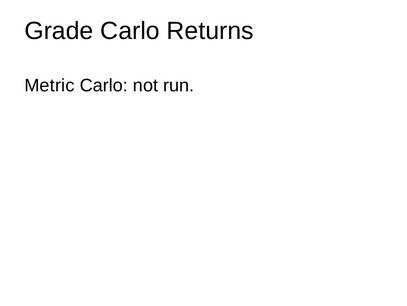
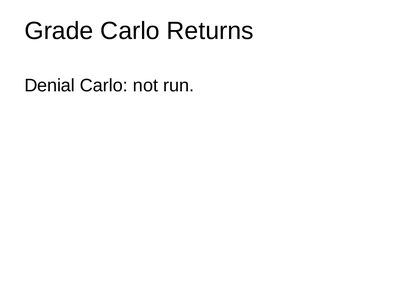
Metric: Metric -> Denial
